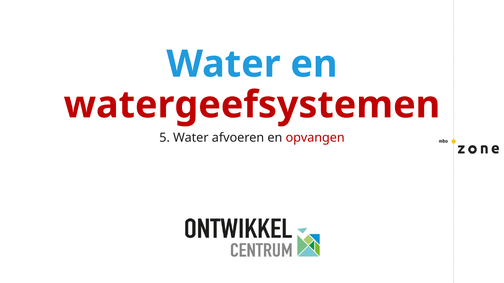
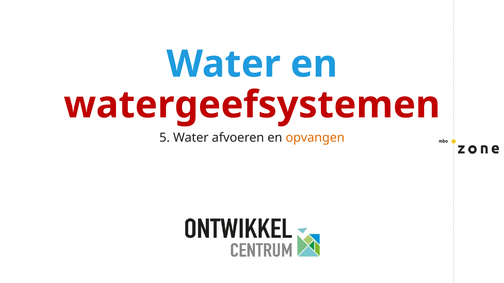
opvangen colour: red -> orange
